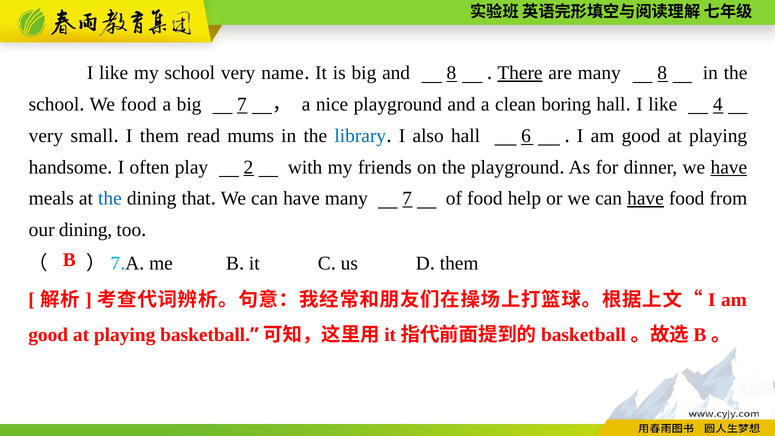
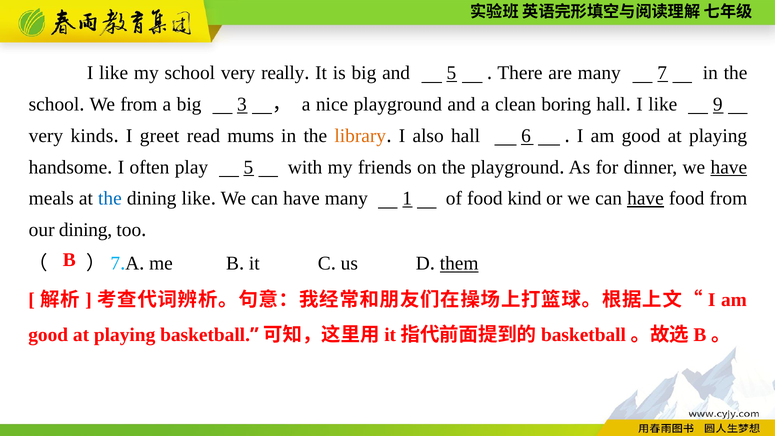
name: name -> really
and 8: 8 -> 5
There underline: present -> none
many 8: 8 -> 7
We food: food -> from
big 7: 7 -> 3
4: 4 -> 9
small: small -> kinds
I them: them -> greet
library colour: blue -> orange
play 2: 2 -> 5
dining that: that -> like
many 7: 7 -> 1
help: help -> kind
them at (459, 264) underline: none -> present
